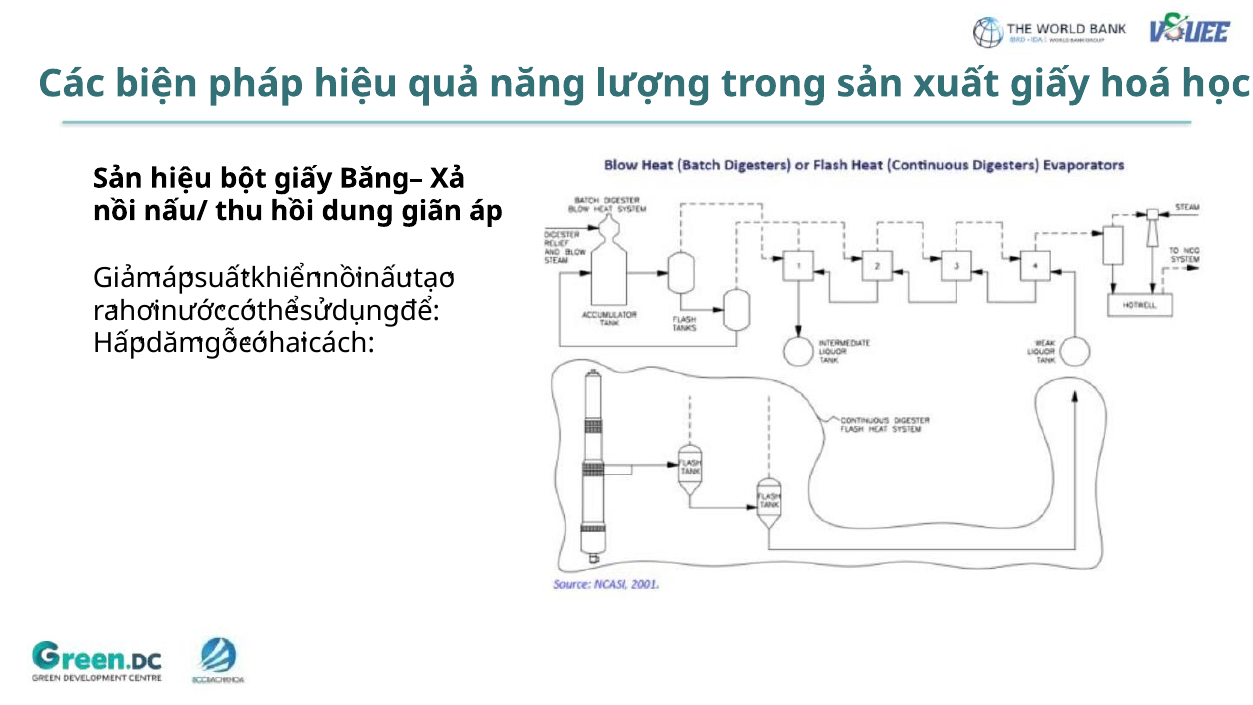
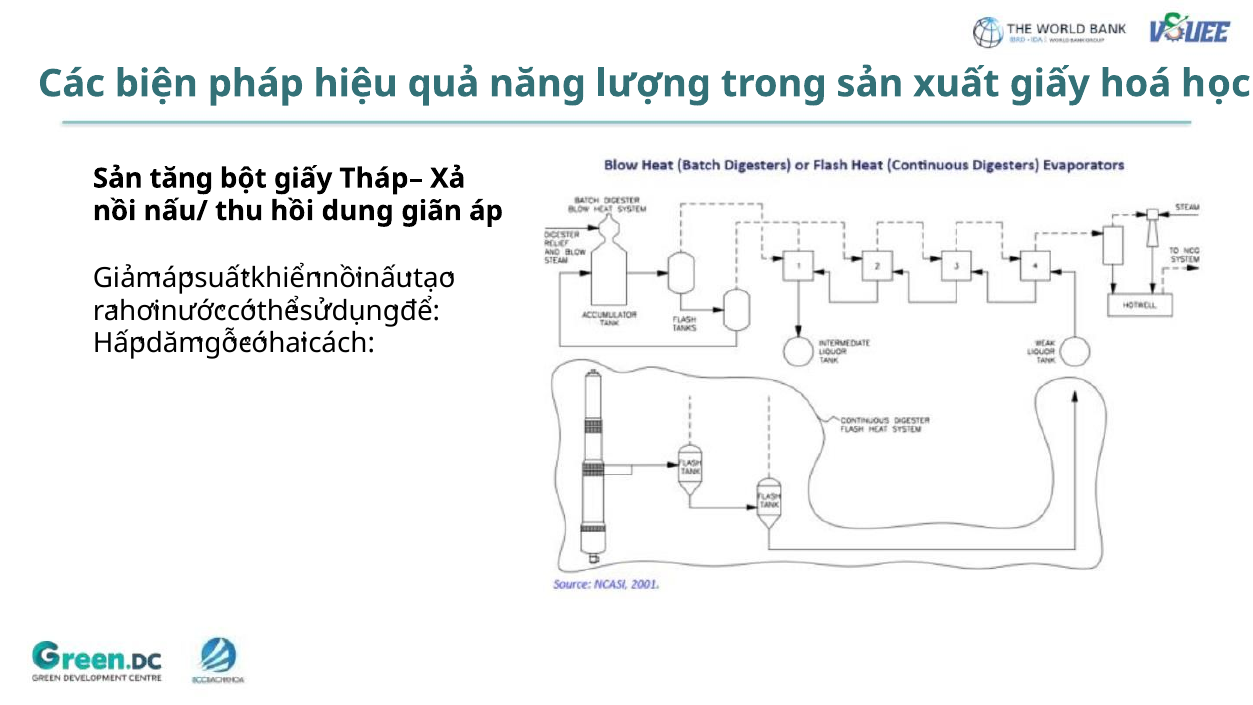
Sản hiệu: hiệu -> tăng
Băng–: Băng– -> Tháp–
